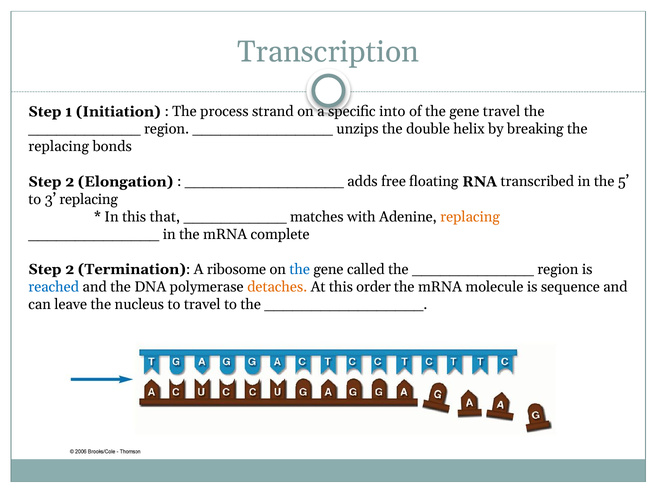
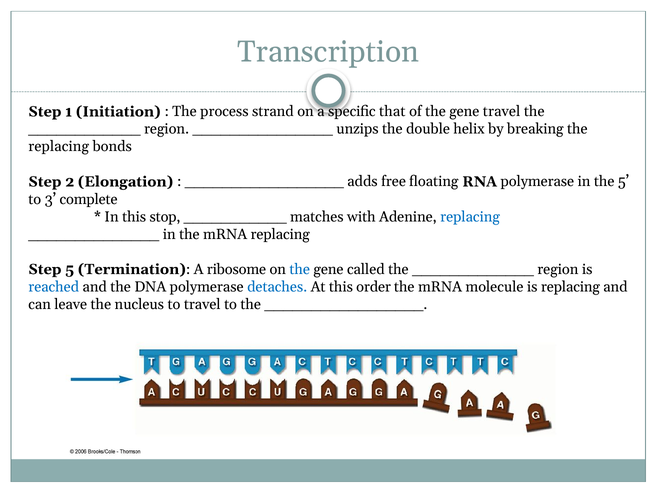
into: into -> that
RNA transcribed: transcribed -> polymerase
3 replacing: replacing -> complete
that: that -> stop
replacing at (470, 217) colour: orange -> blue
mRNA complete: complete -> replacing
2 at (70, 269): 2 -> 5
detaches colour: orange -> blue
is sequence: sequence -> replacing
